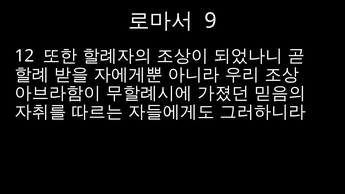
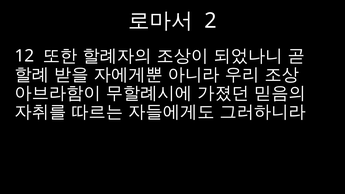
9: 9 -> 2
